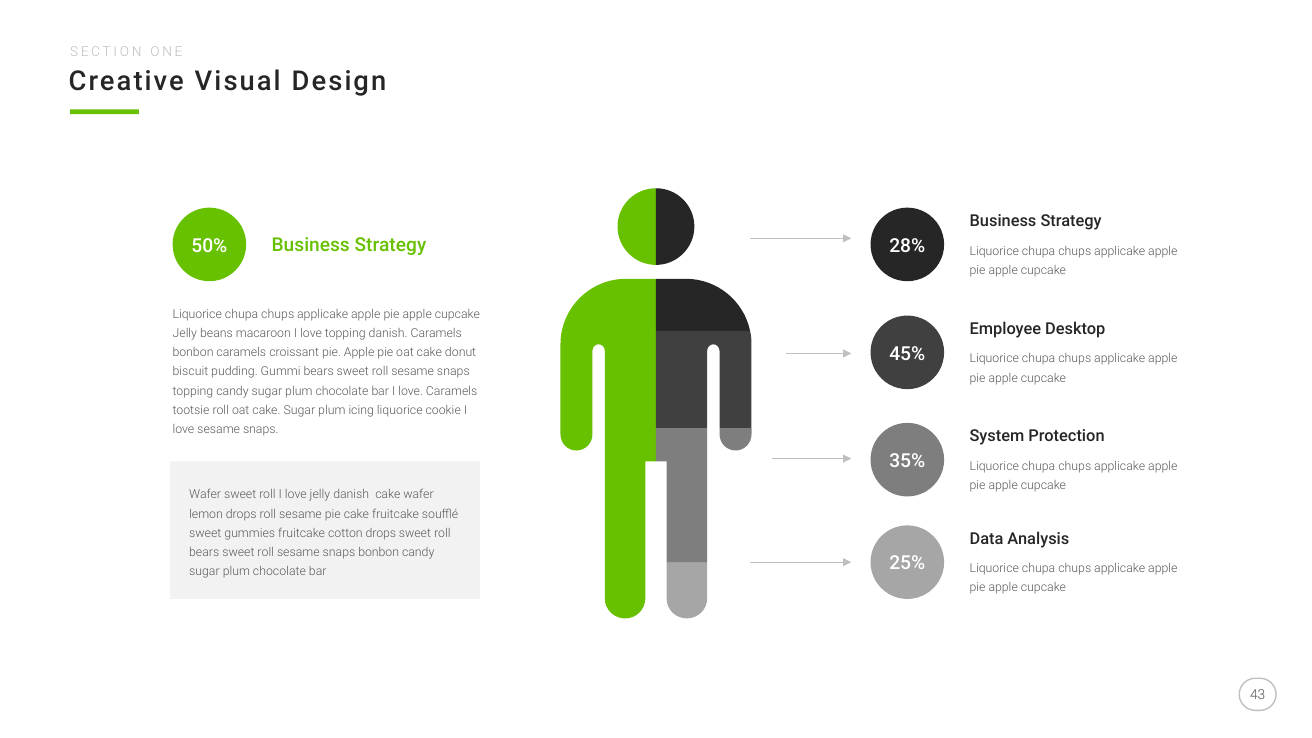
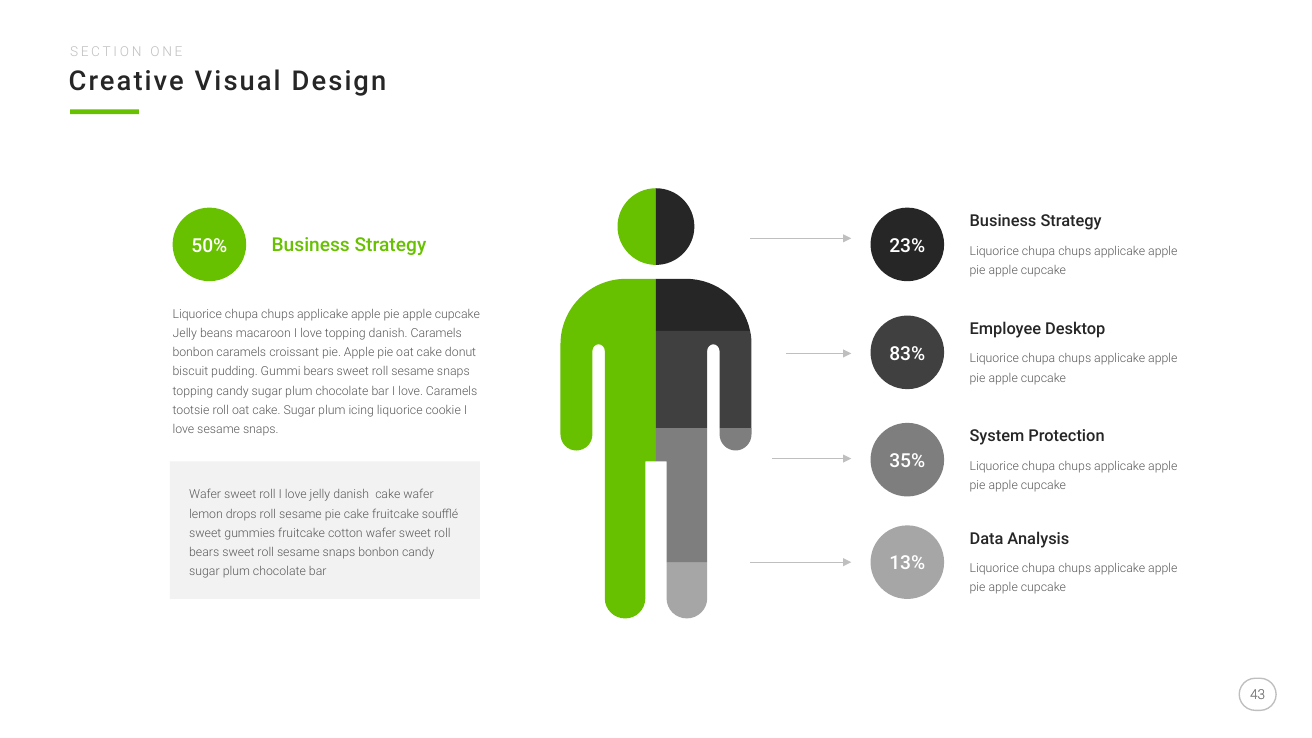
28%: 28% -> 23%
45%: 45% -> 83%
cotton drops: drops -> wafer
25%: 25% -> 13%
